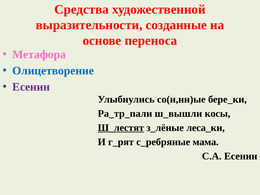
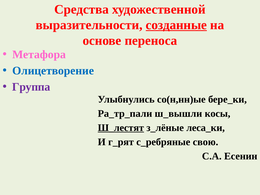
созданные underline: none -> present
Есенин at (31, 87): Есенин -> Группа
мама: мама -> свою
